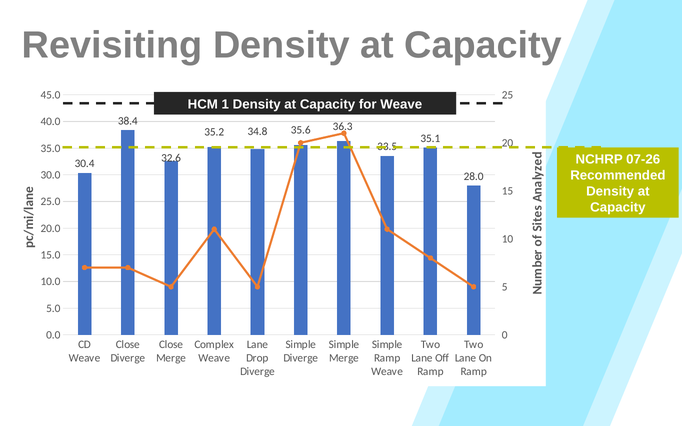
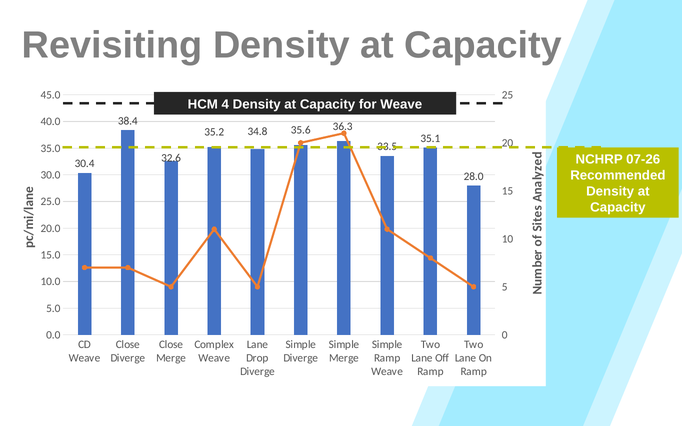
1: 1 -> 4
